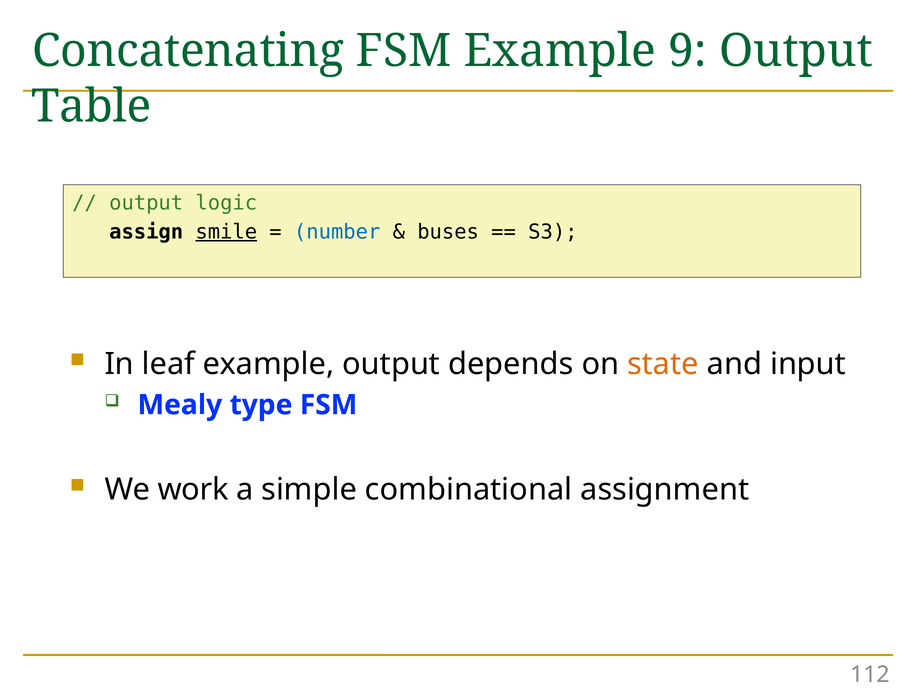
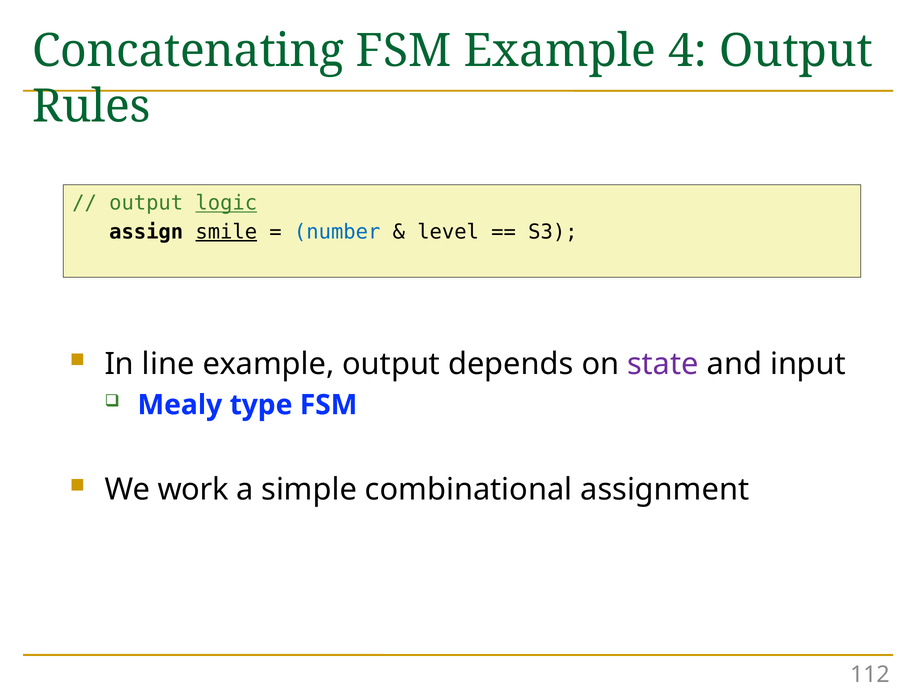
9: 9 -> 4
Table: Table -> Rules
logic underline: none -> present
buses: buses -> level
leaf: leaf -> line
state colour: orange -> purple
